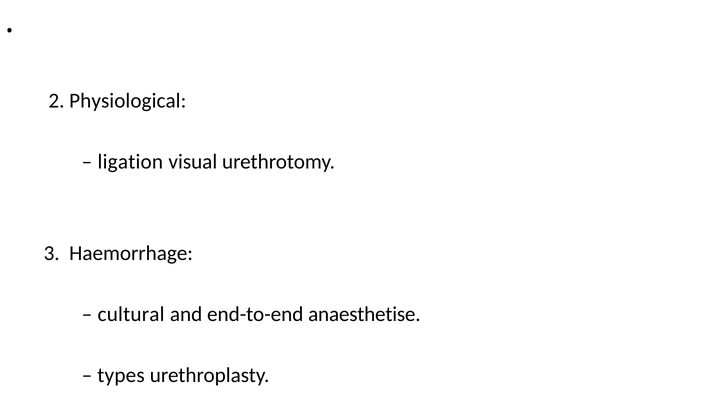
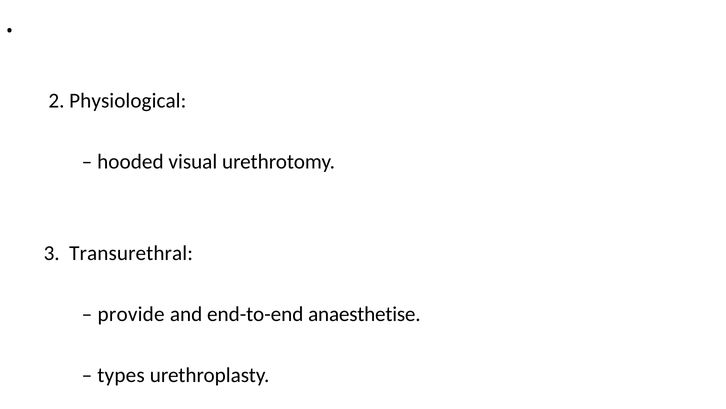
ligation: ligation -> hooded
Haemorrhage: Haemorrhage -> Transurethral
cultural: cultural -> provide
